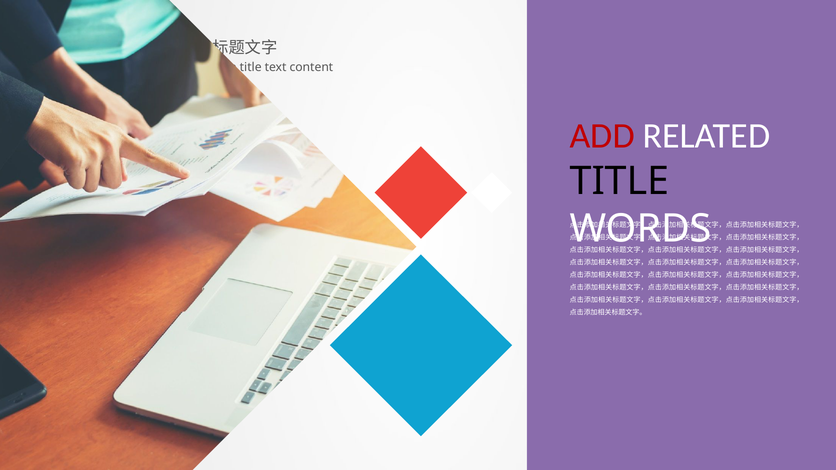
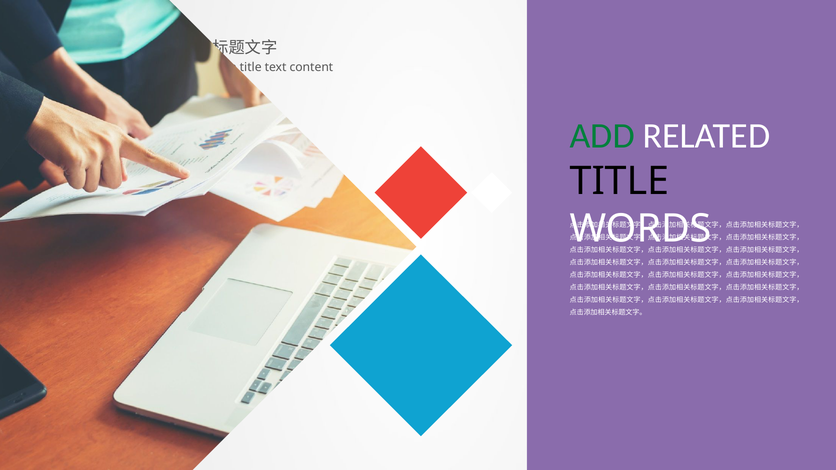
ADD at (602, 136) colour: red -> green
